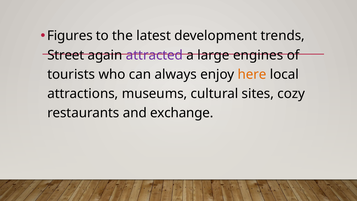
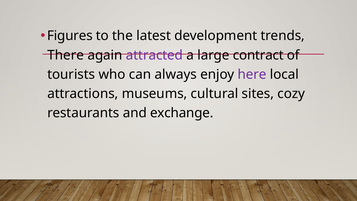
Street: Street -> There
engines: engines -> contract
here colour: orange -> purple
